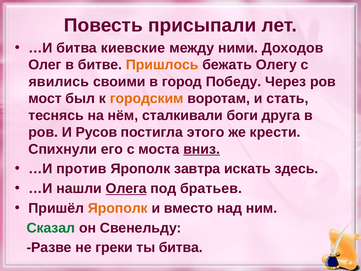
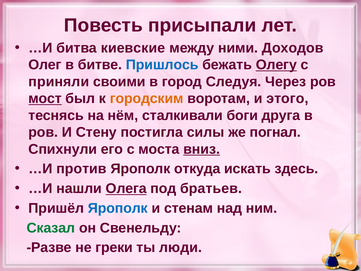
Пришлось colour: orange -> blue
Олегу underline: none -> present
явились: явились -> приняли
Победу: Победу -> Следуя
мост underline: none -> present
стать: стать -> этого
Русов: Русов -> Стену
этого: этого -> силы
крести: крести -> погнал
завтра: завтра -> откуда
Ярополк at (118, 208) colour: orange -> blue
вместо: вместо -> стенам
ты битва: битва -> люди
